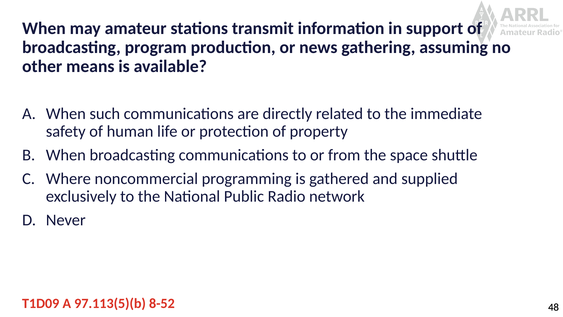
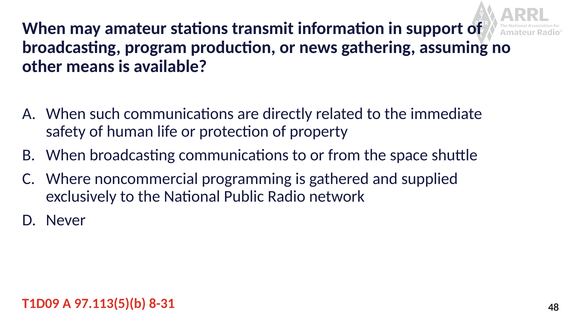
8-52: 8-52 -> 8-31
